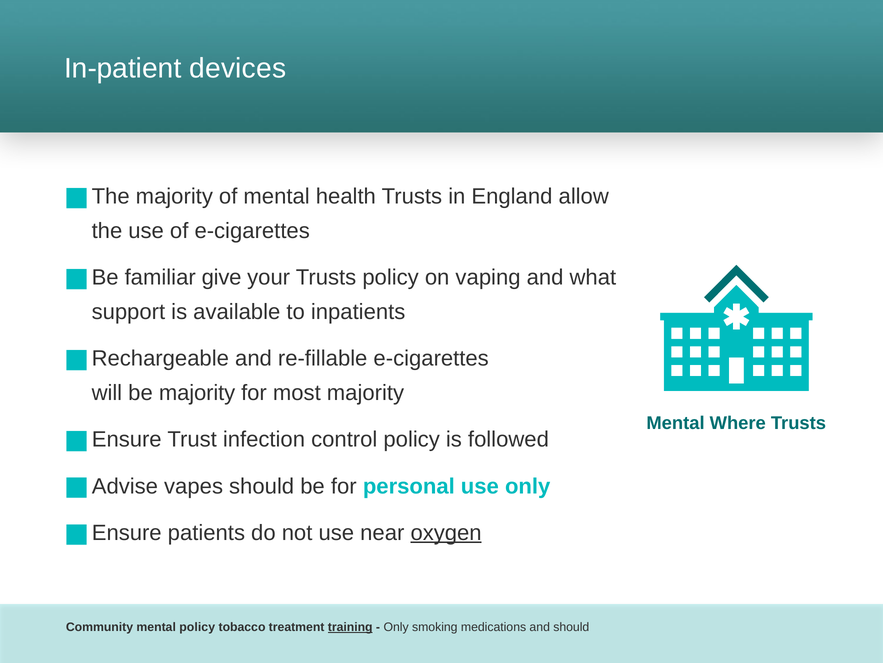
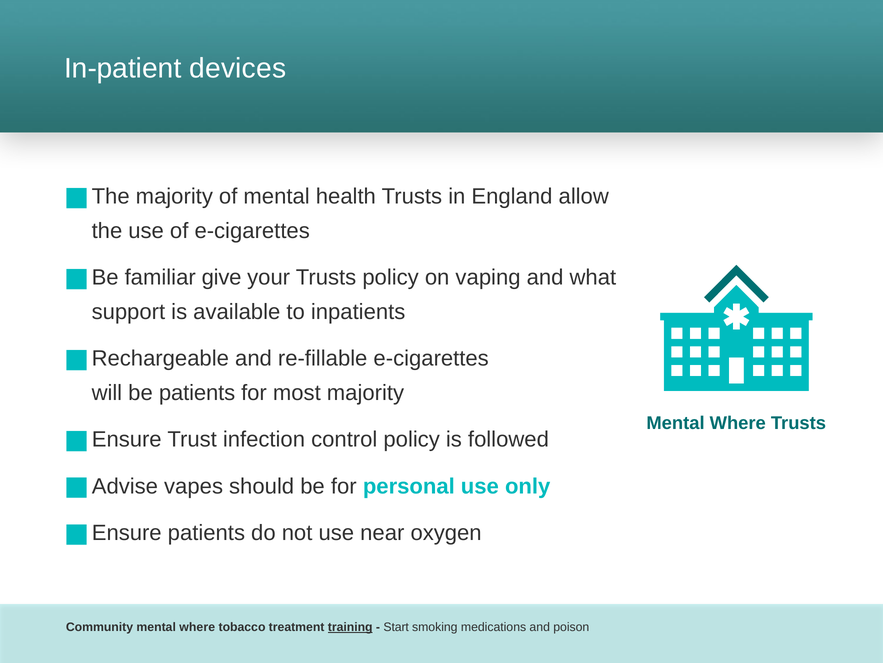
be majority: majority -> patients
oxygen underline: present -> none
Community mental policy: policy -> where
Only at (396, 626): Only -> Start
and should: should -> poison
